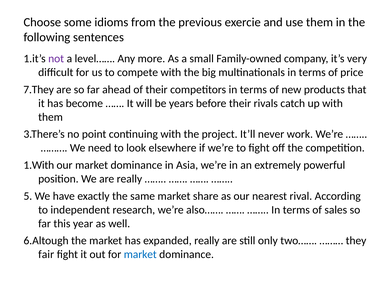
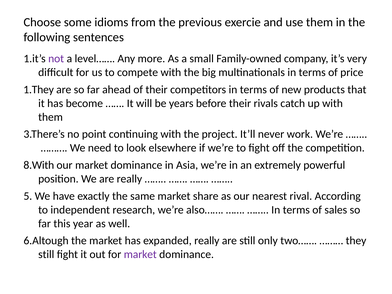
7.They: 7.They -> 1.They
1.With: 1.With -> 8.With
fair at (46, 254): fair -> still
market at (140, 254) colour: blue -> purple
